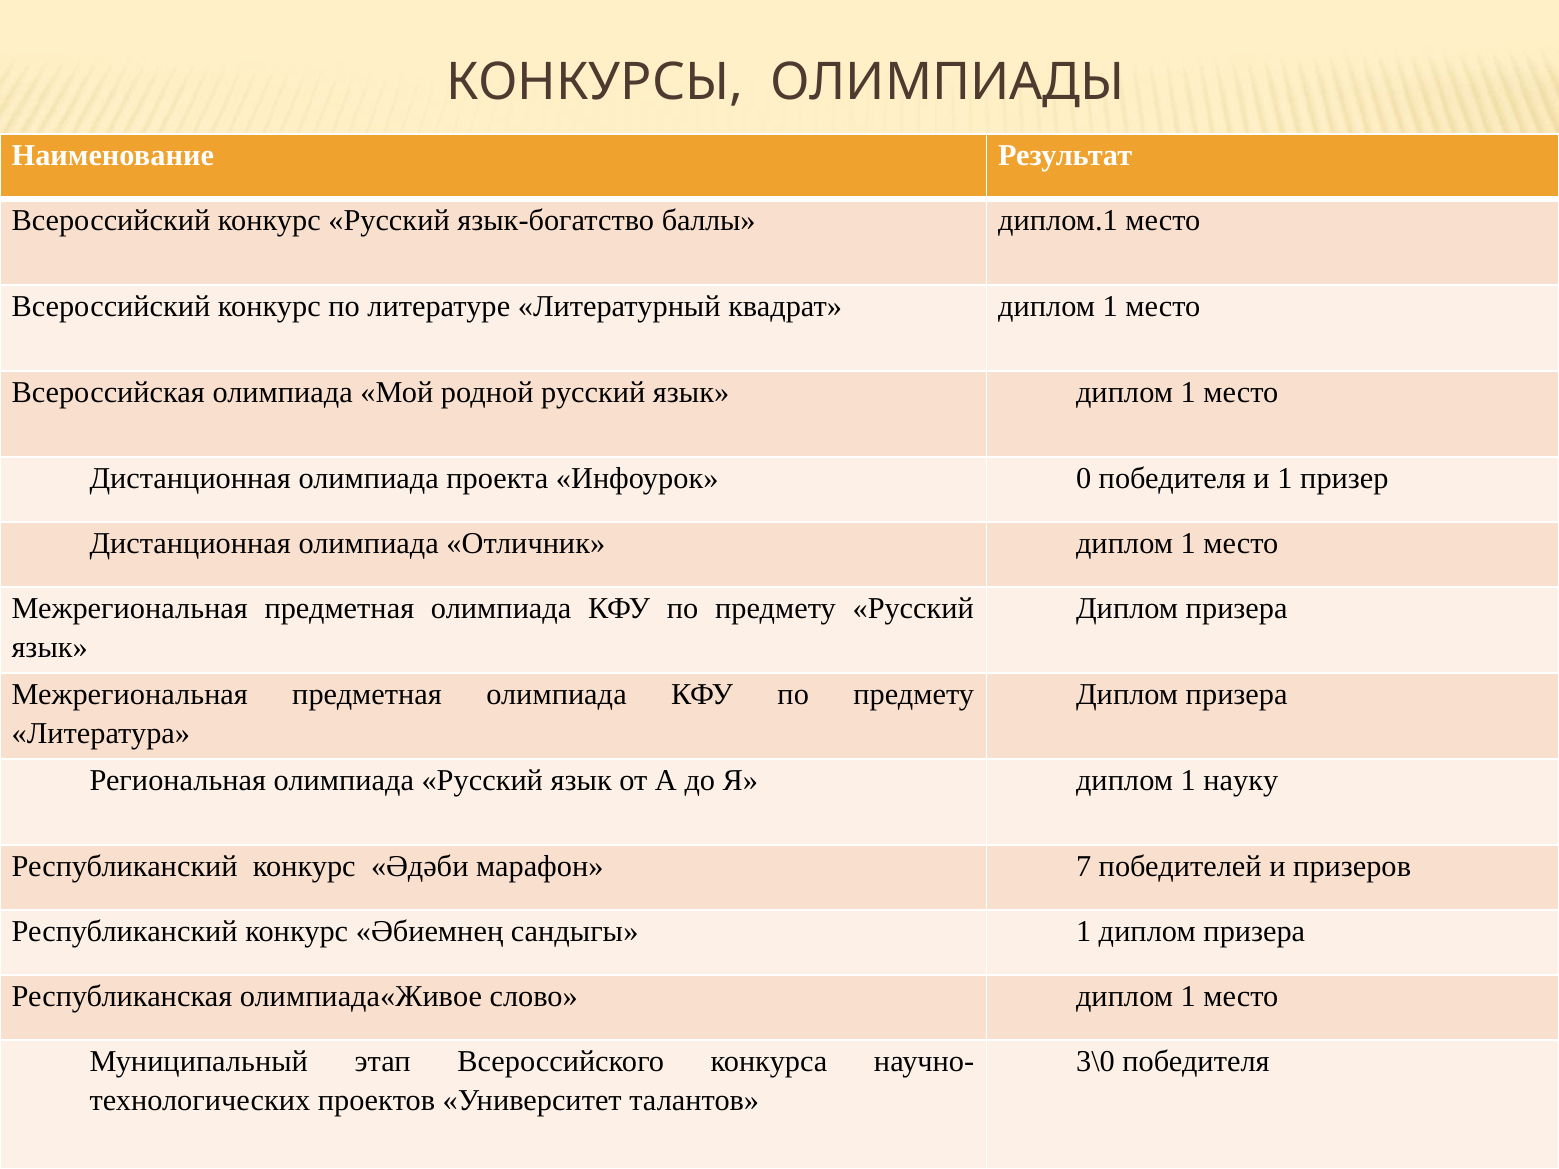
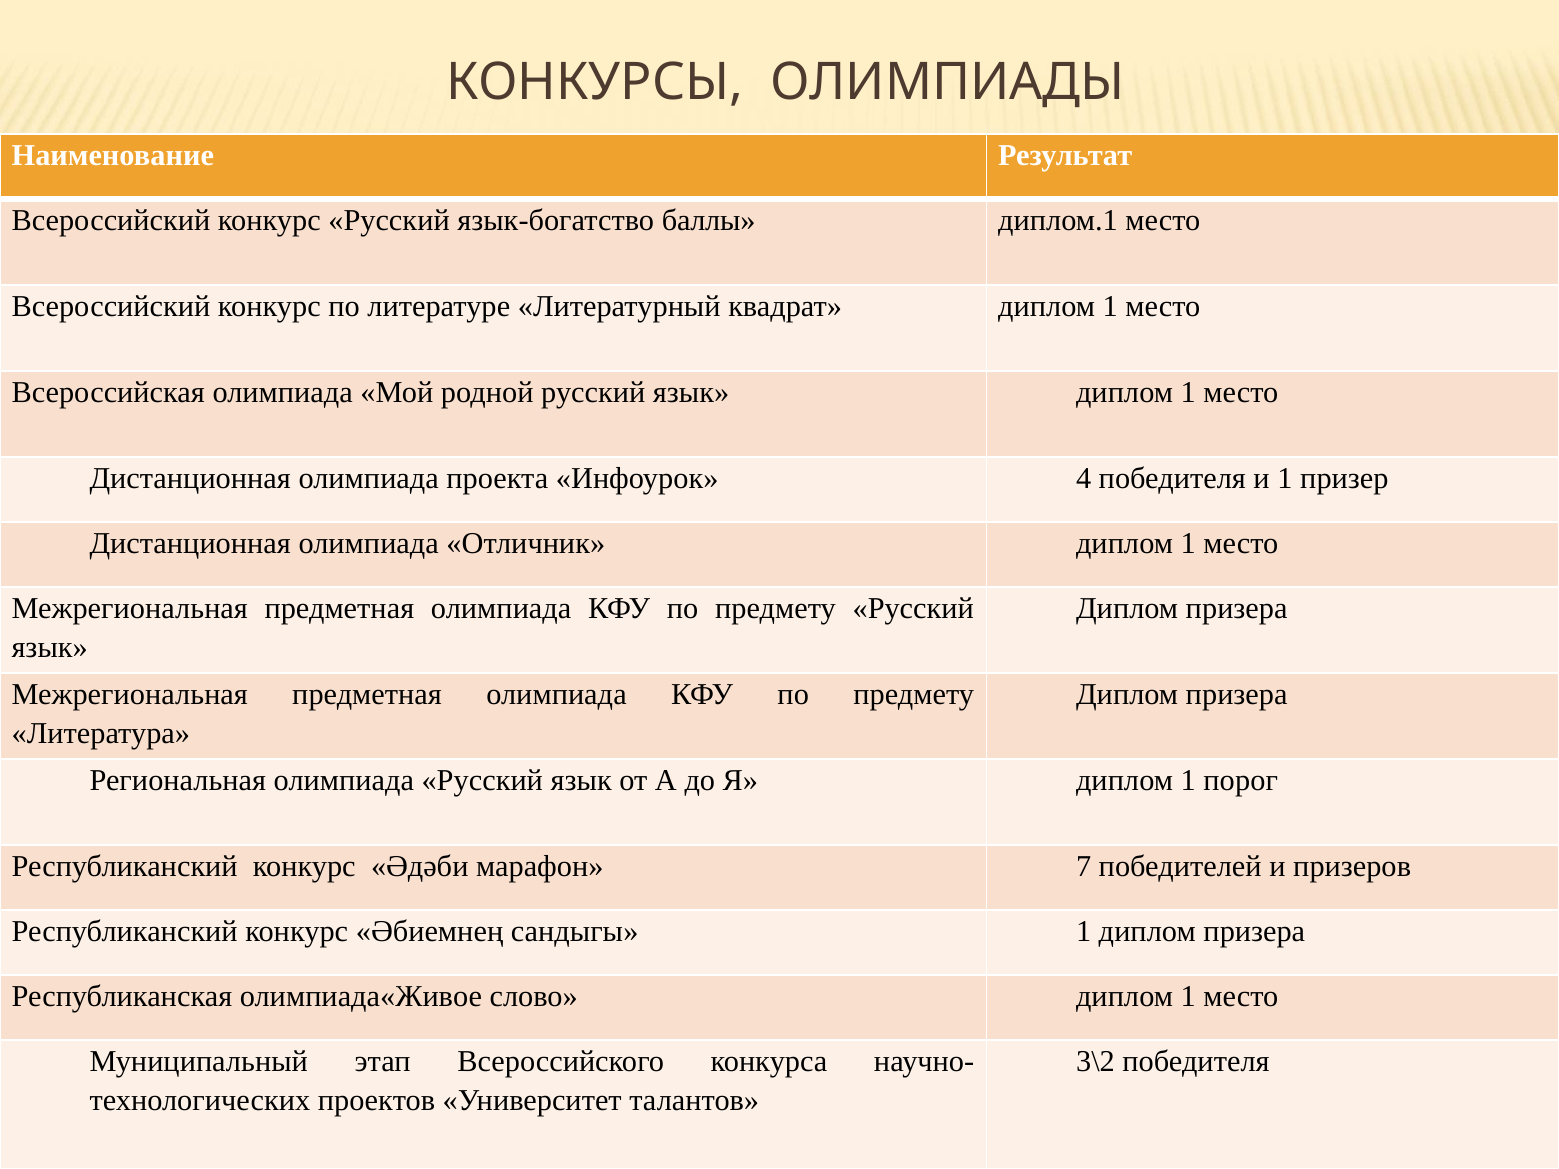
0: 0 -> 4
науку: науку -> порог
3\0: 3\0 -> 3\2
